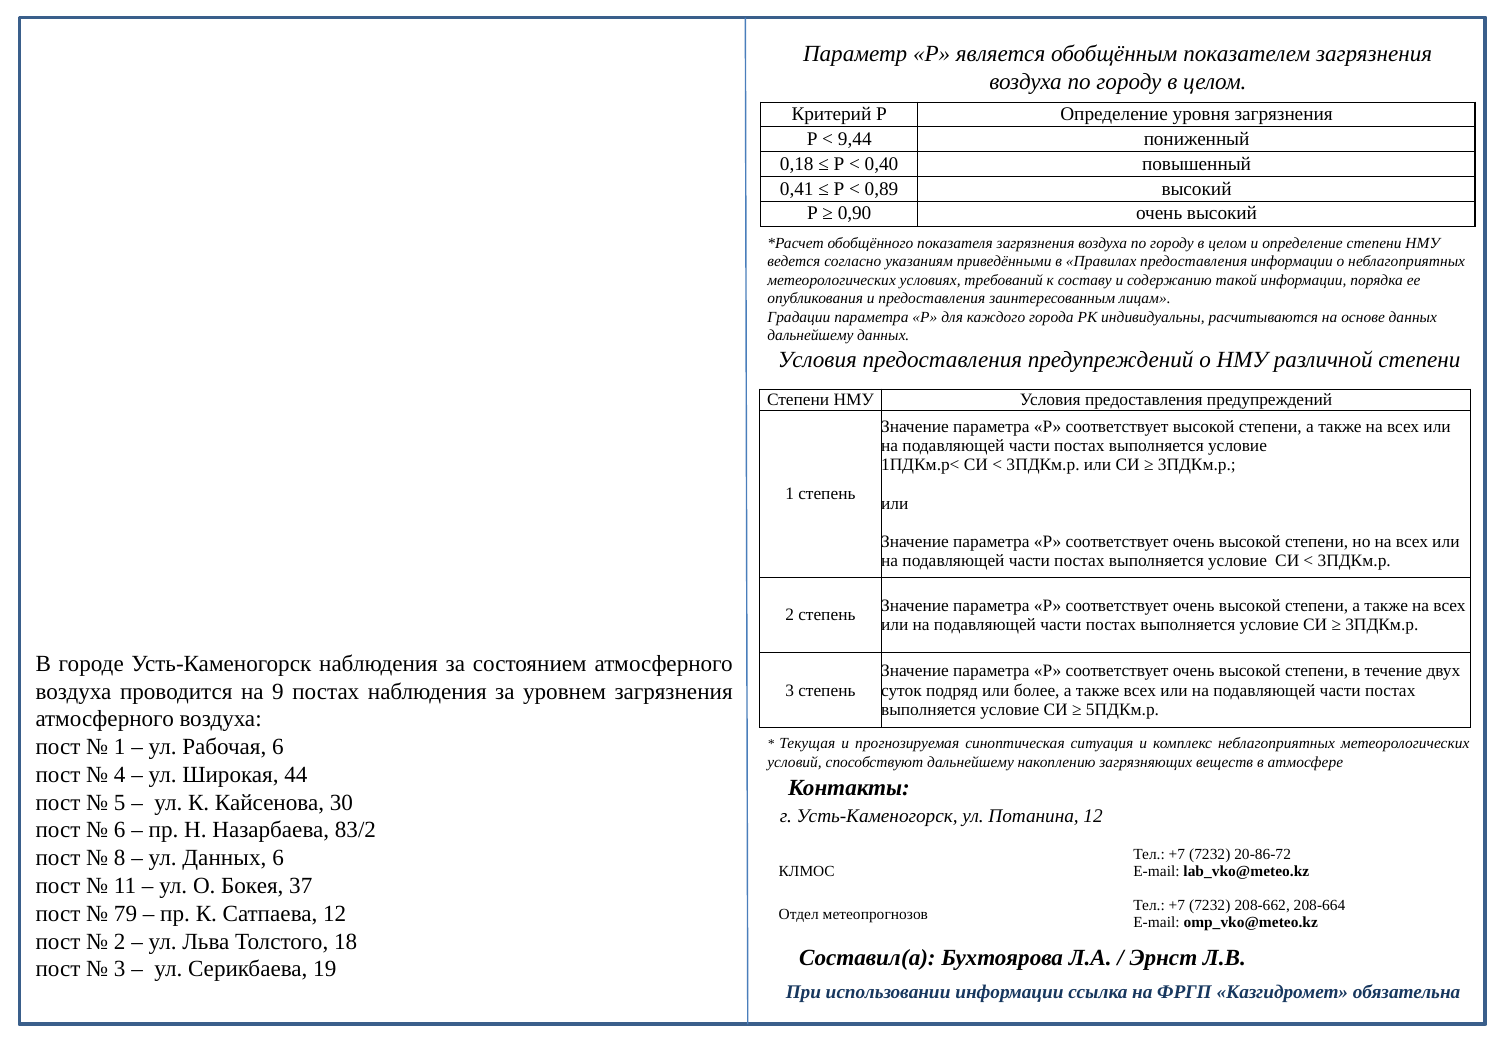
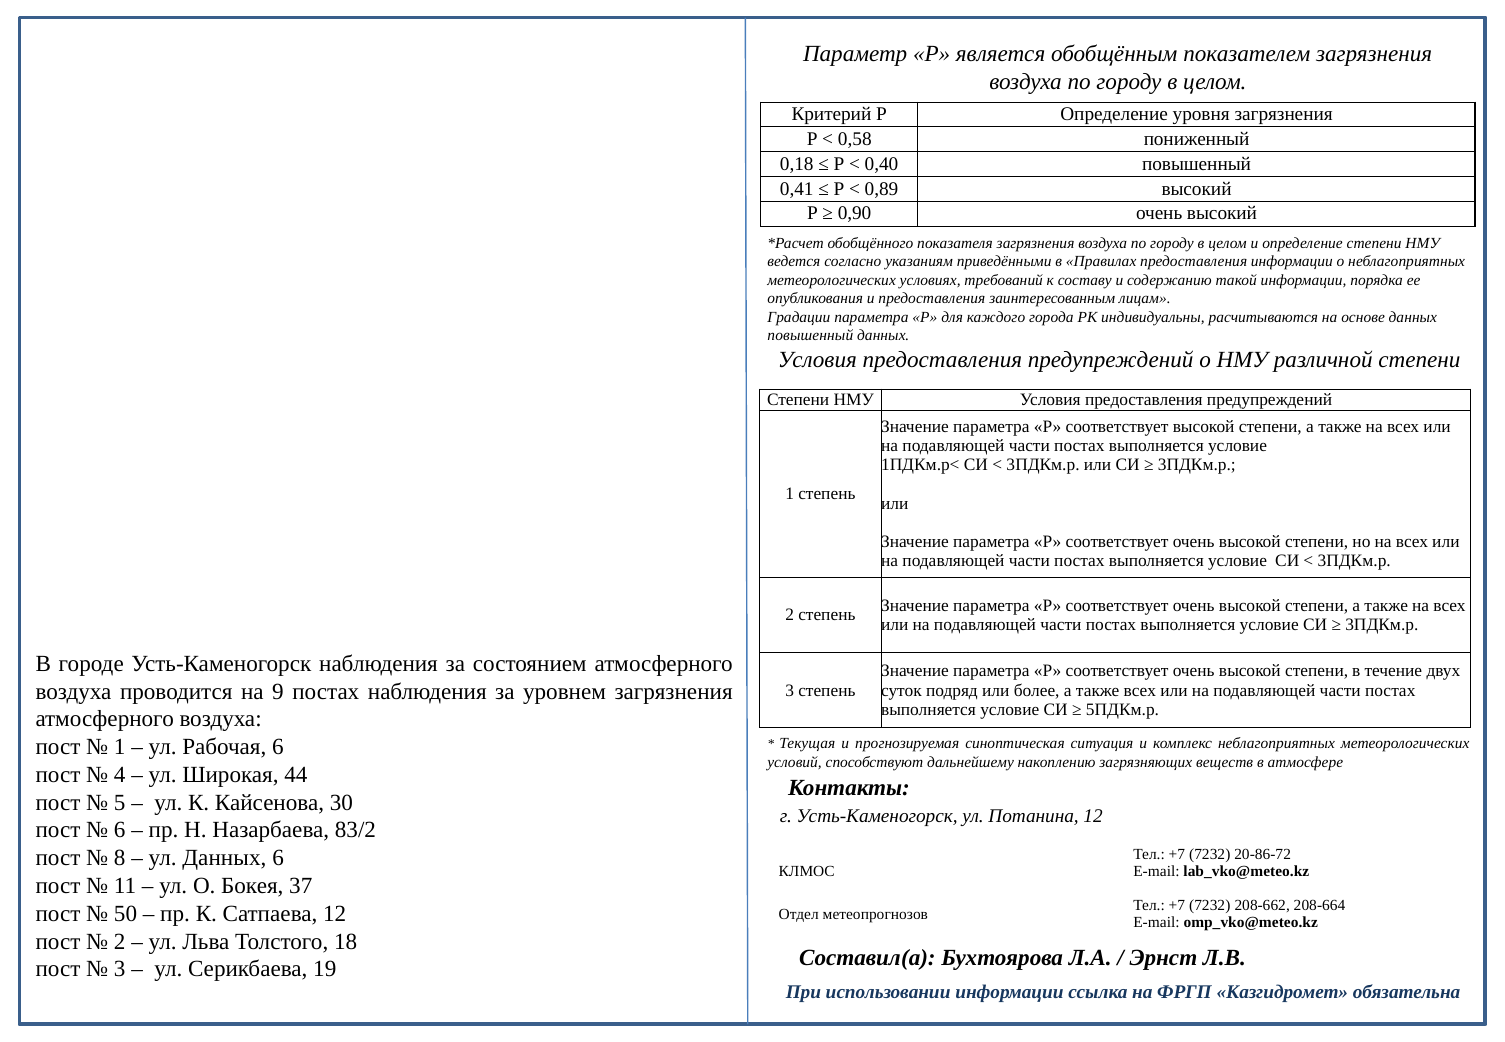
9,44: 9,44 -> 0,58
дальнейшему at (810, 336): дальнейшему -> повышенный
79: 79 -> 50
